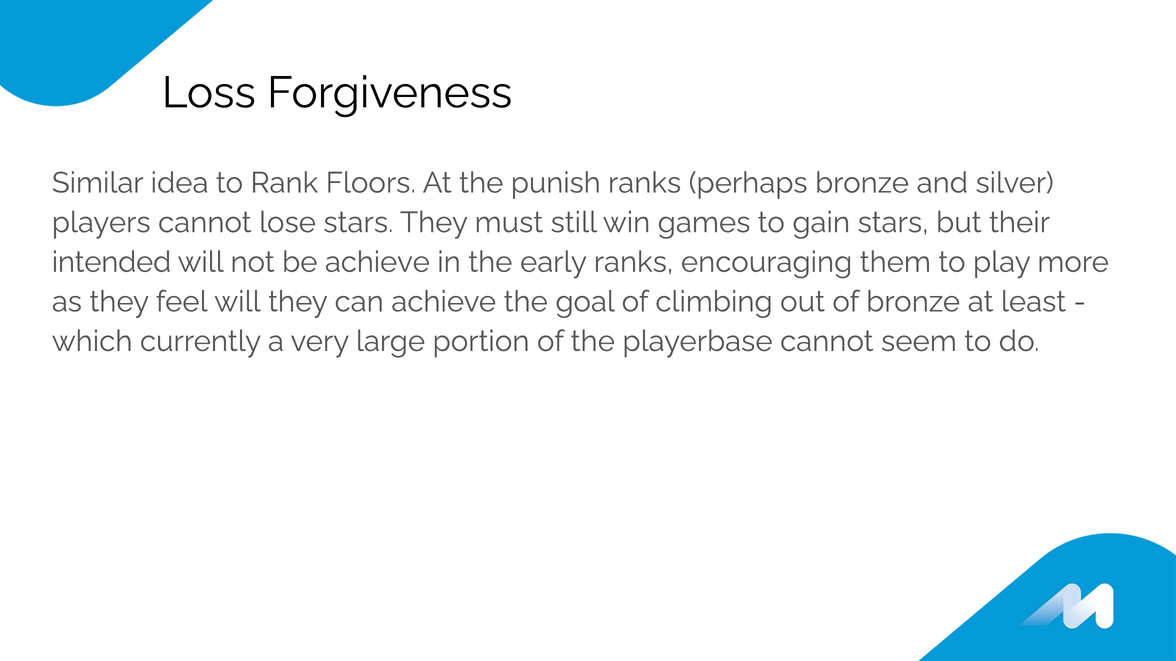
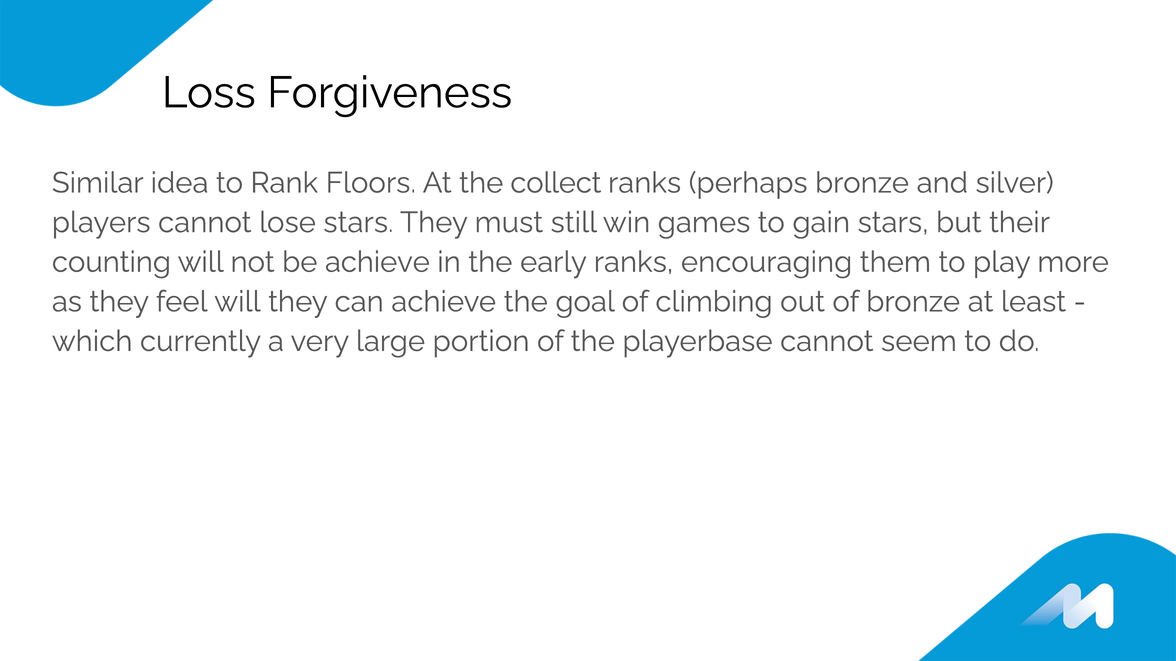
punish: punish -> collect
intended: intended -> counting
